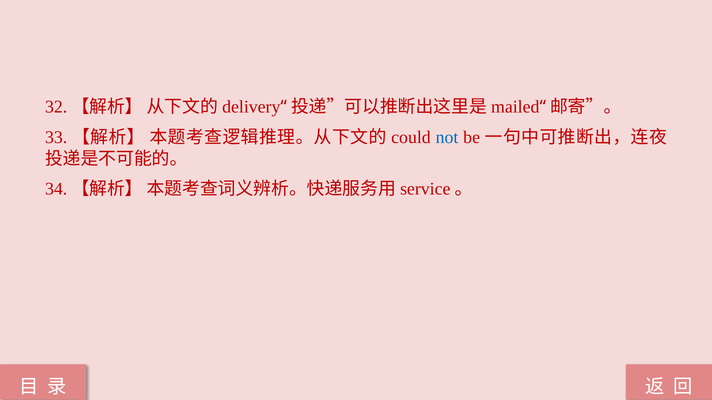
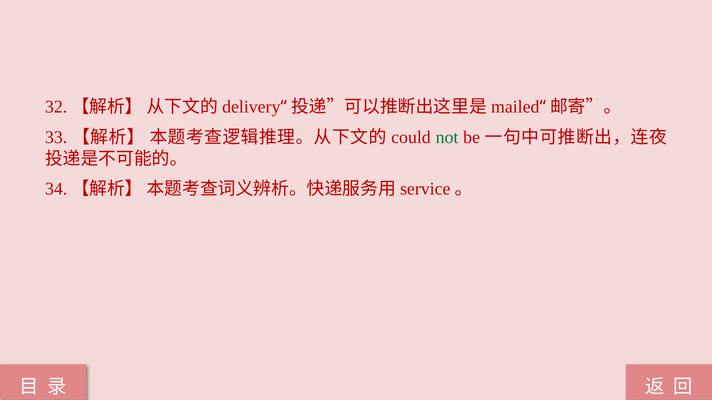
not colour: blue -> green
